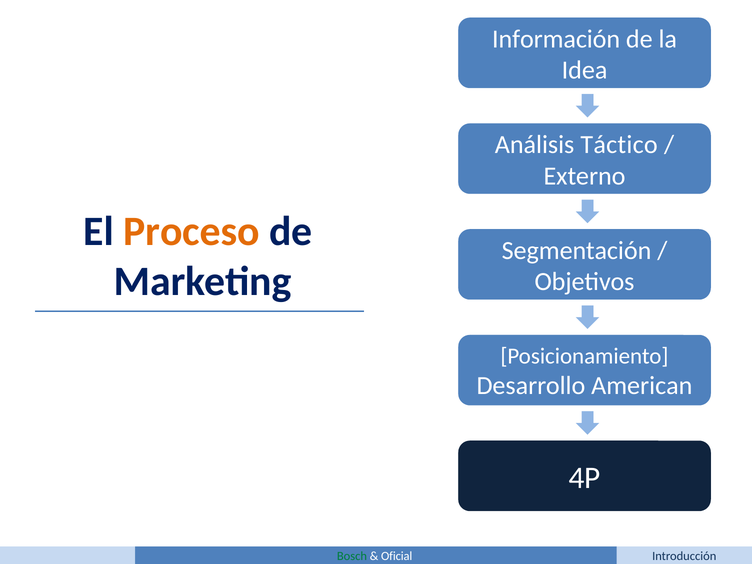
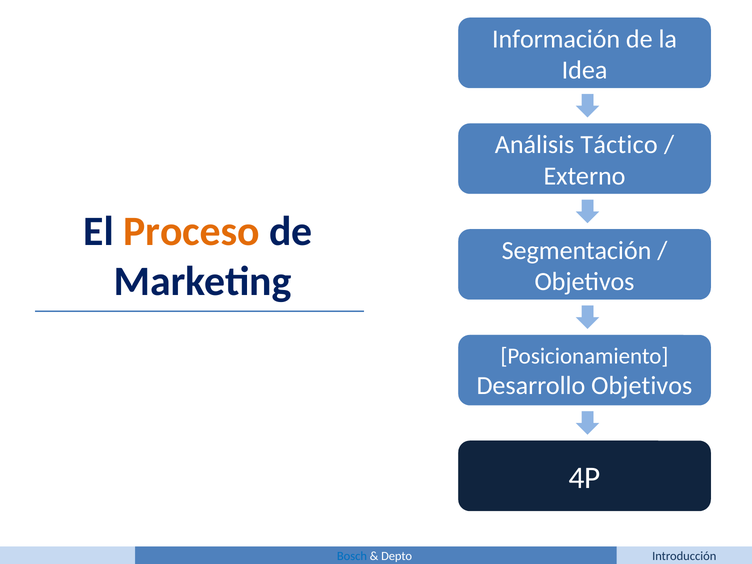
Desarrollo American: American -> Objetivos
Bosch colour: green -> blue
Oficial: Oficial -> Depto
